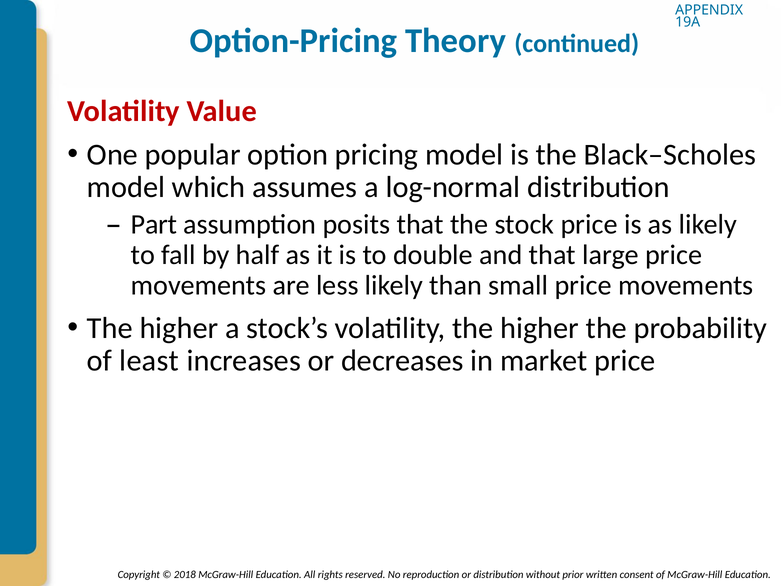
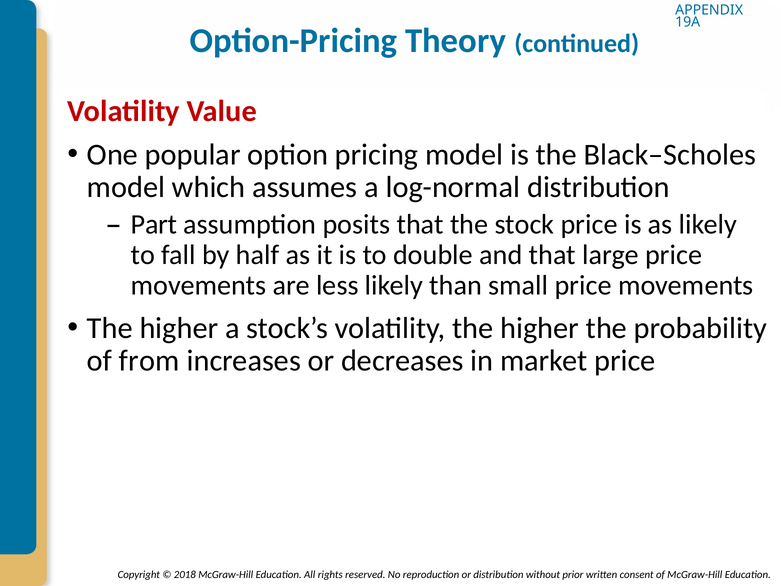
least: least -> from
